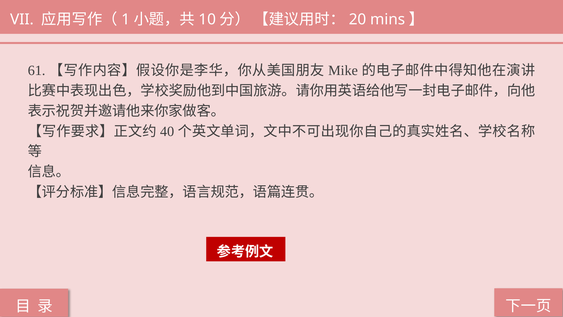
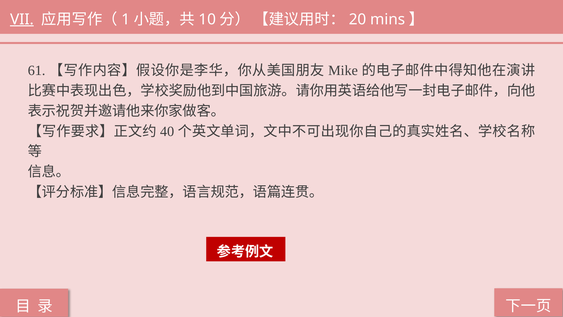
VII underline: none -> present
